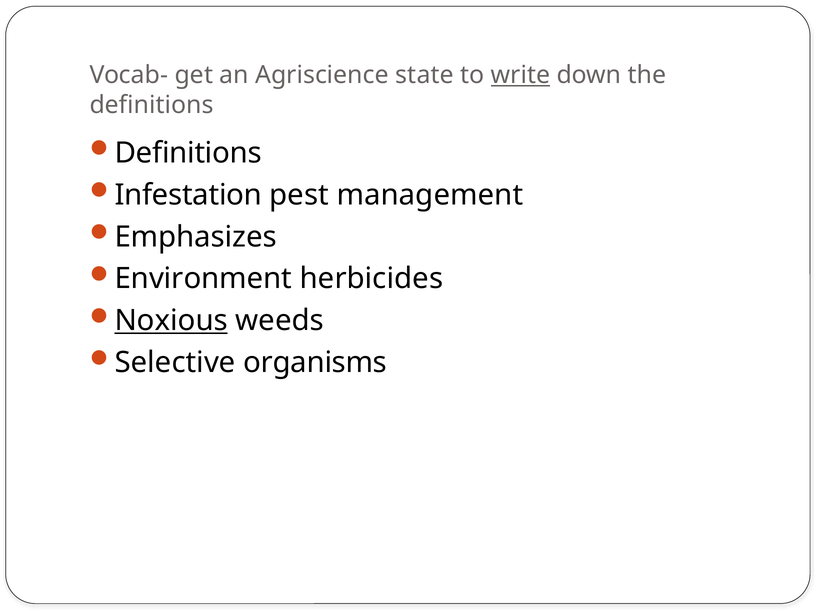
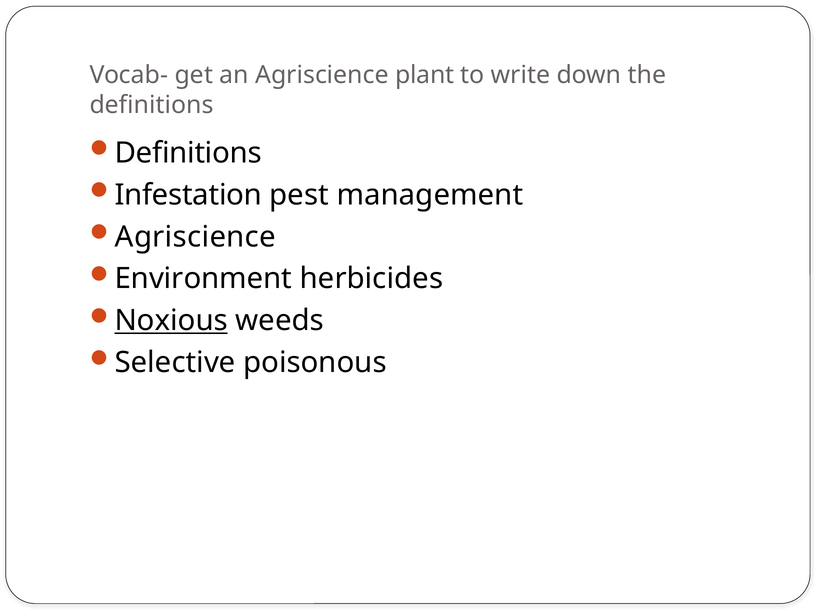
state: state -> plant
write underline: present -> none
Emphasizes at (196, 237): Emphasizes -> Agriscience
organisms: organisms -> poisonous
